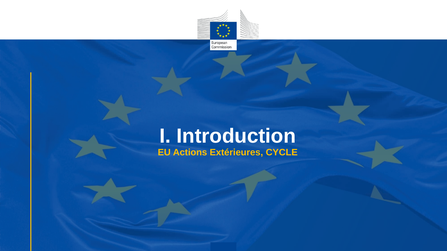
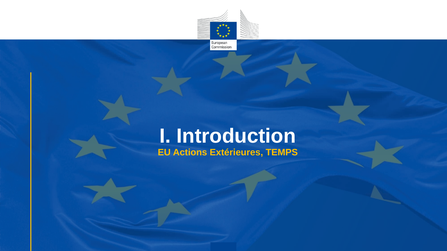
CYCLE: CYCLE -> TEMPS
